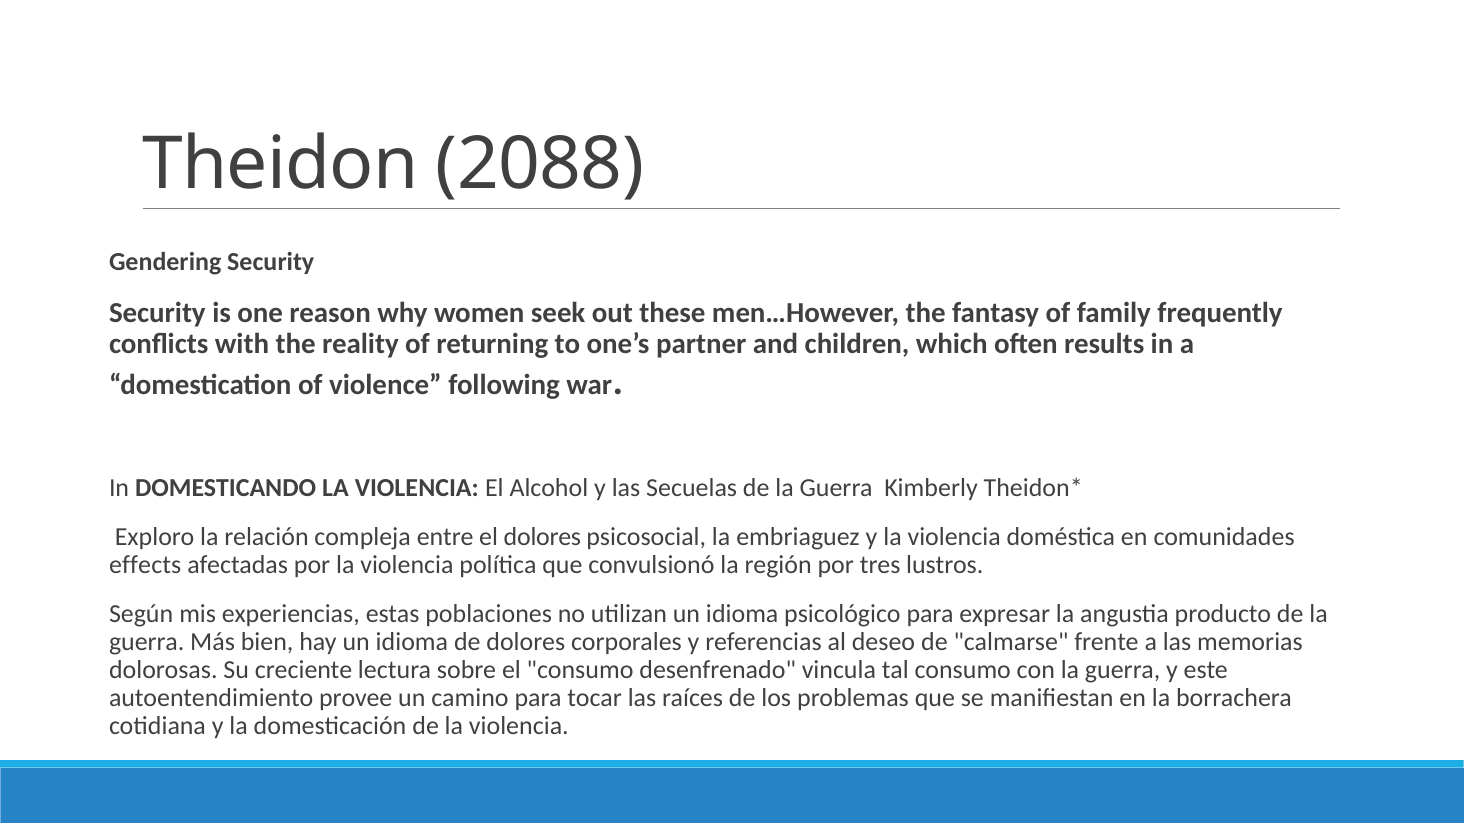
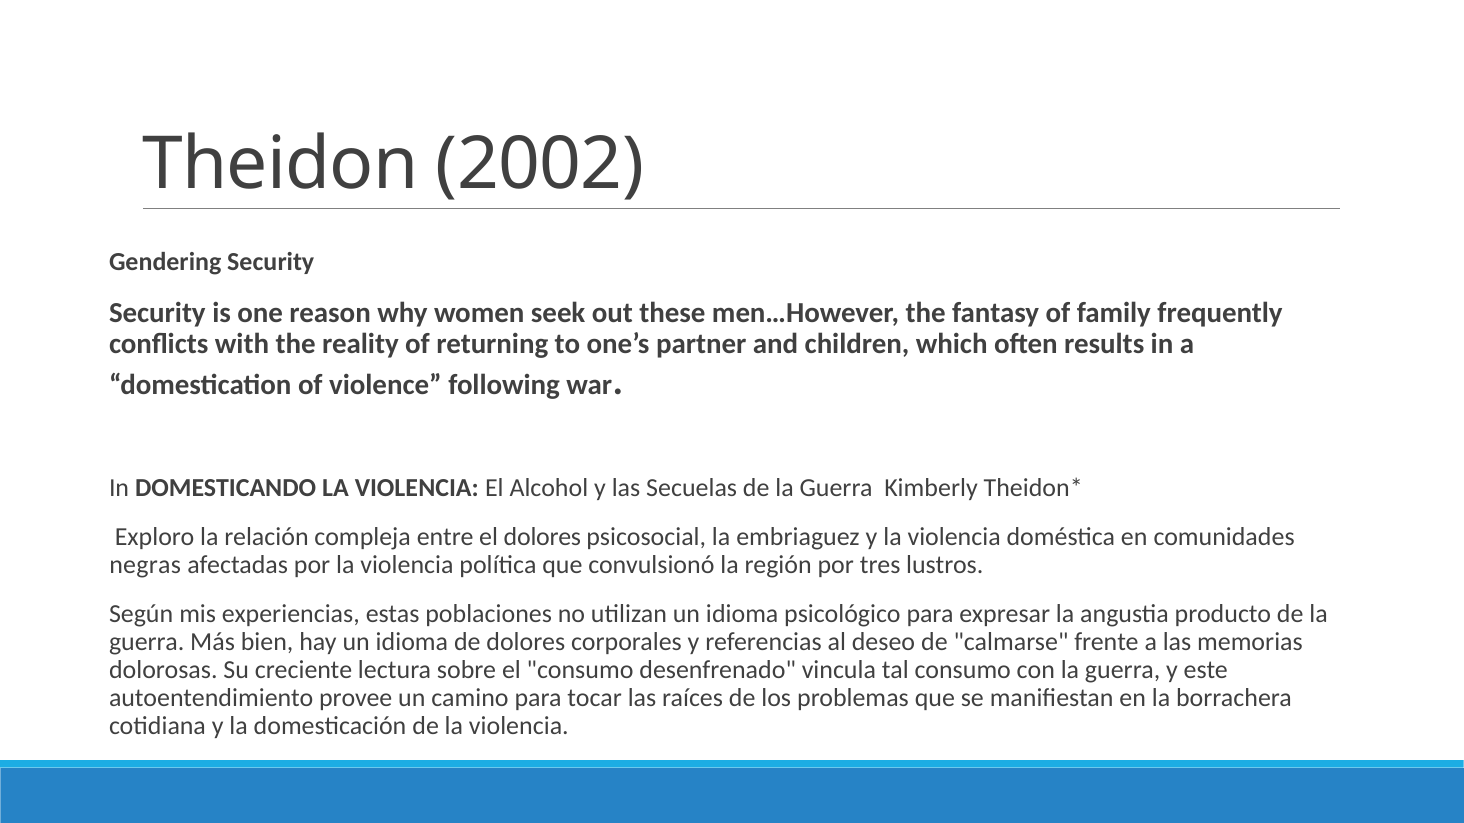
2088: 2088 -> 2002
effects: effects -> negras
